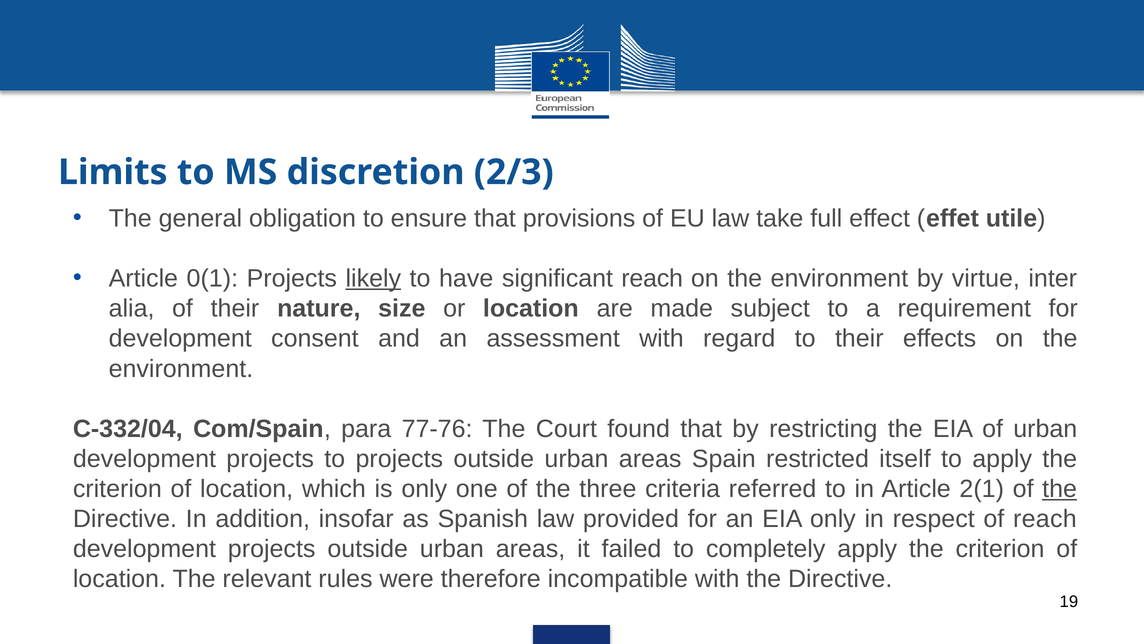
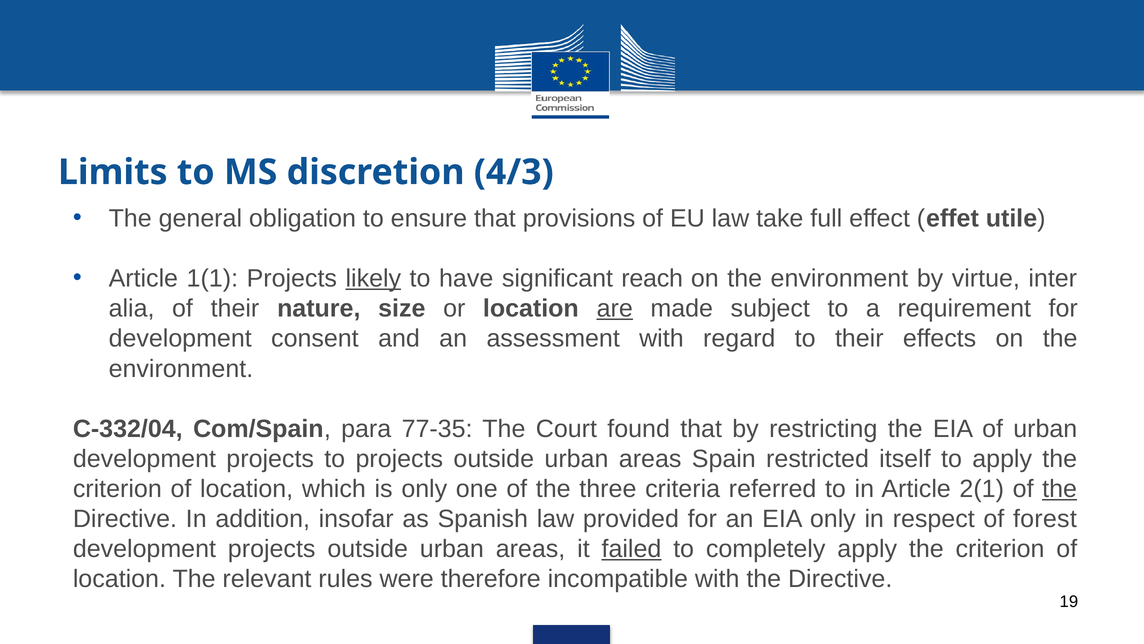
2/3: 2/3 -> 4/3
0(1: 0(1 -> 1(1
are underline: none -> present
77-76: 77-76 -> 77-35
of reach: reach -> forest
failed underline: none -> present
